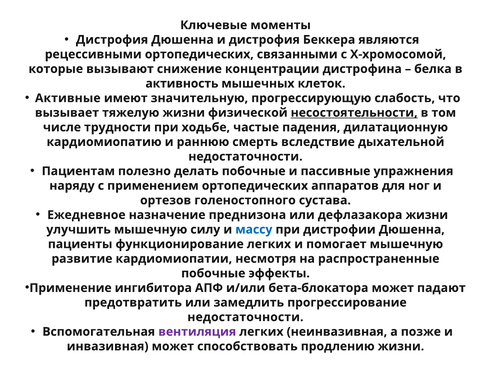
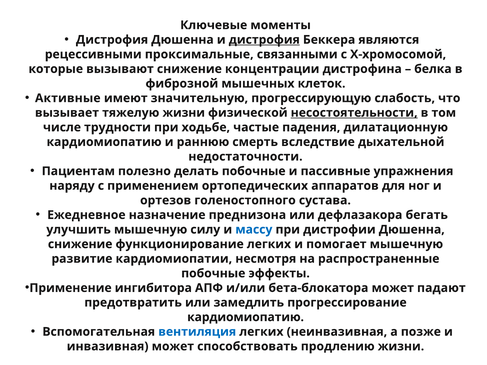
дистрофия at (264, 40) underline: none -> present
рецессивными ортопедических: ортопедических -> проксимальные
активность: активность -> фиброзной
дефлазакора жизни: жизни -> бегать
пациенты at (80, 244): пациенты -> снижение
недостаточности at (245, 317): недостаточности -> кардиомиопатию
вентиляция colour: purple -> blue
